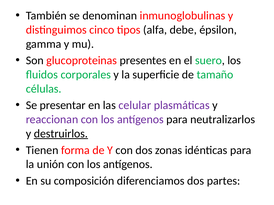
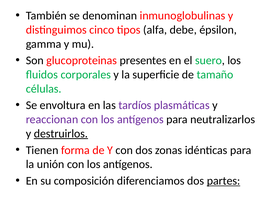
presentar: presentar -> envoltura
celular: celular -> tardíos
partes underline: none -> present
